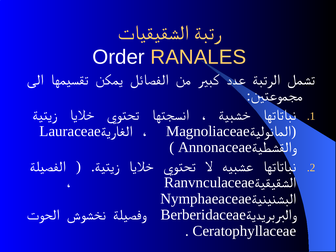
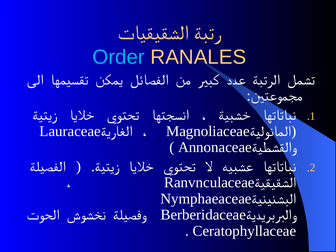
Order colour: white -> light blue
